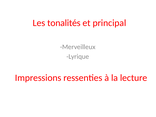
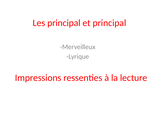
Les tonalités: tonalités -> principal
